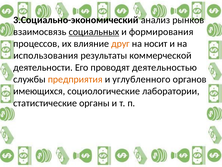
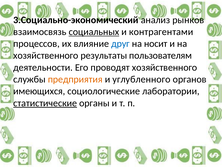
формирования: формирования -> контрагентами
друг colour: orange -> blue
использования at (46, 55): использования -> хозяйственного
коммерческой: коммерческой -> пользователям
проводят деятельностью: деятельностью -> хозяйственного
статистические underline: none -> present
